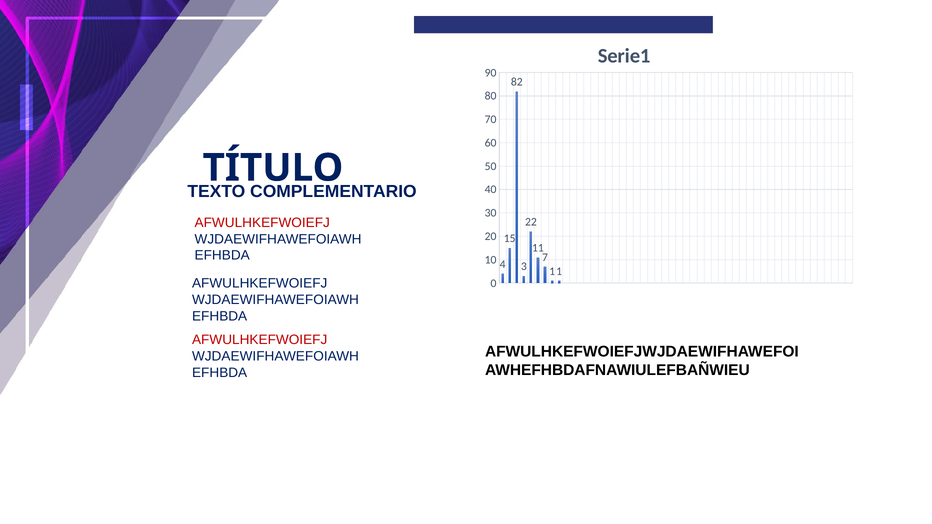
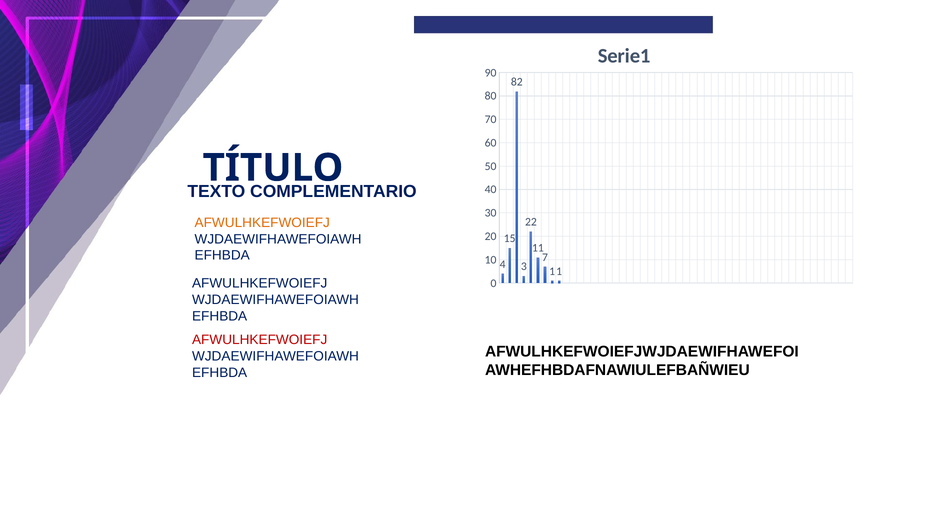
AFWULHKEFWOIEFJ at (262, 223) colour: red -> orange
